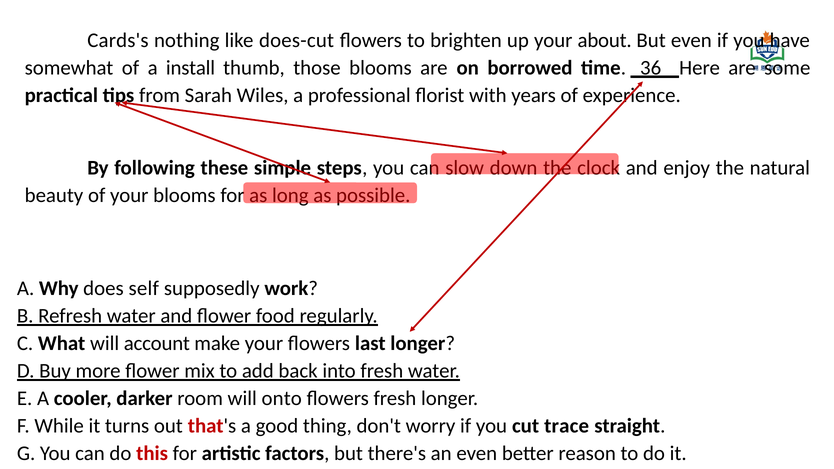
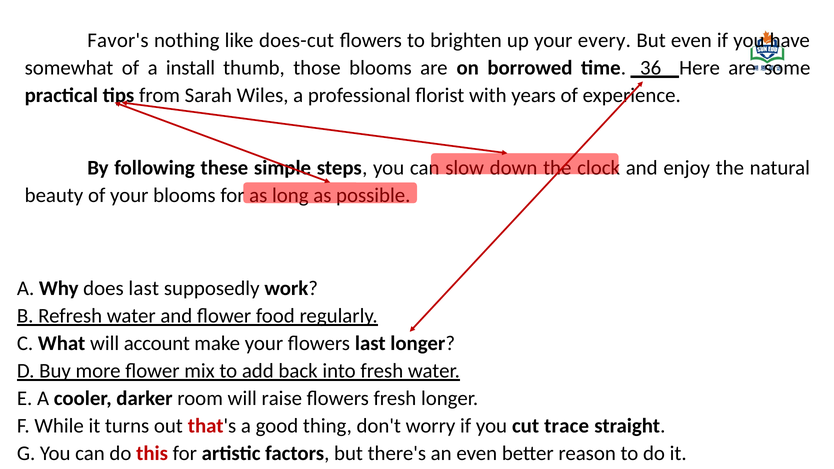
Cards's: Cards's -> Favor's
about: about -> every
does self: self -> last
onto: onto -> raise
